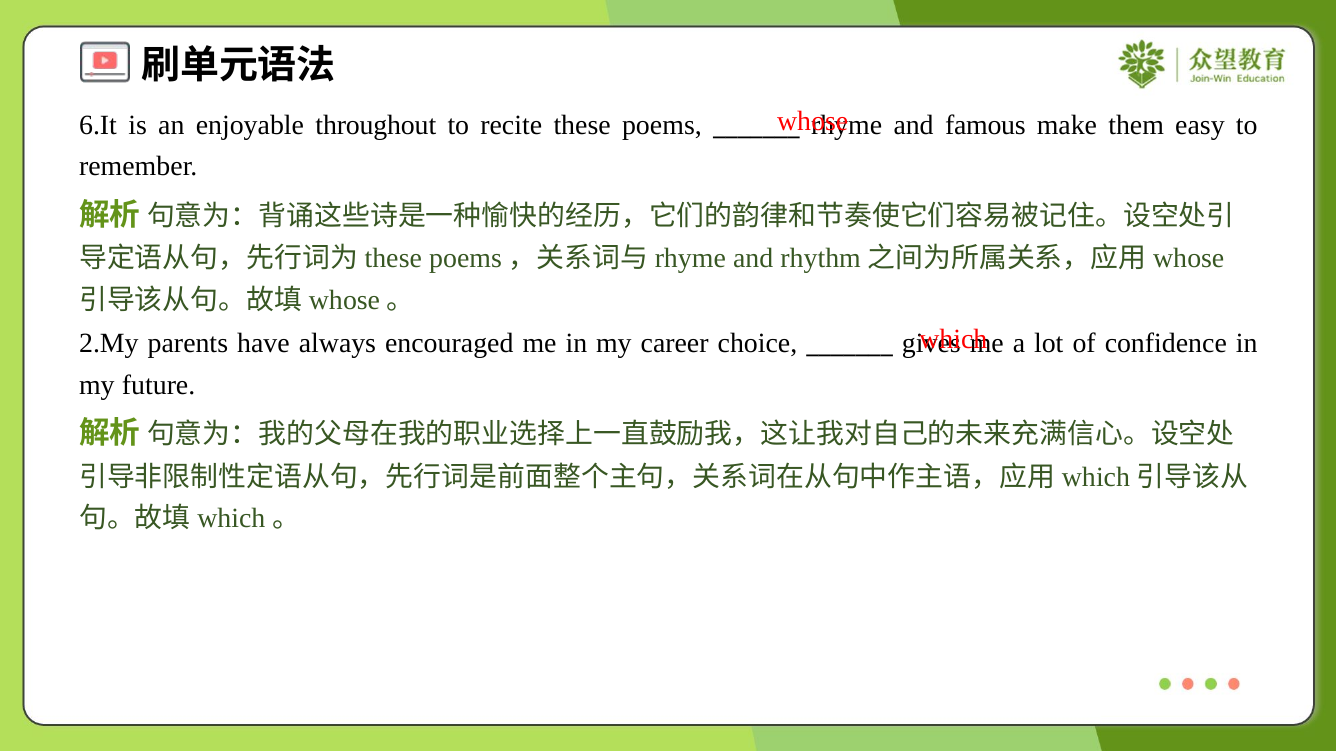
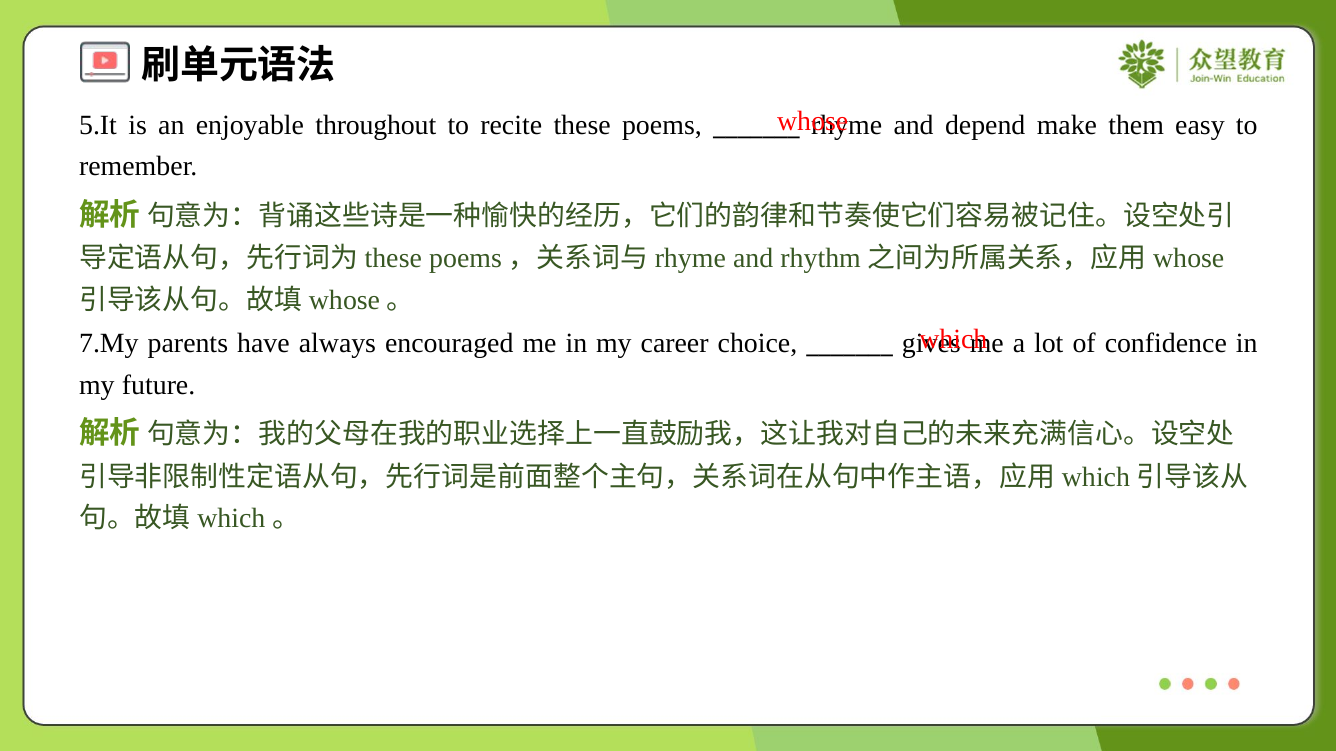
6.It: 6.It -> 5.It
famous: famous -> depend
2.My: 2.My -> 7.My
